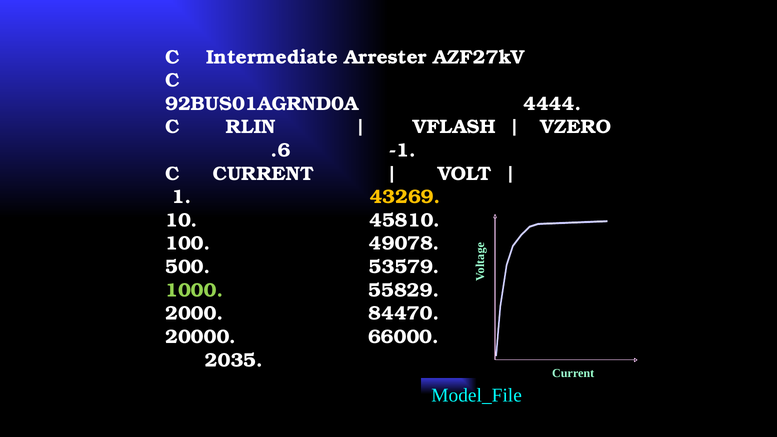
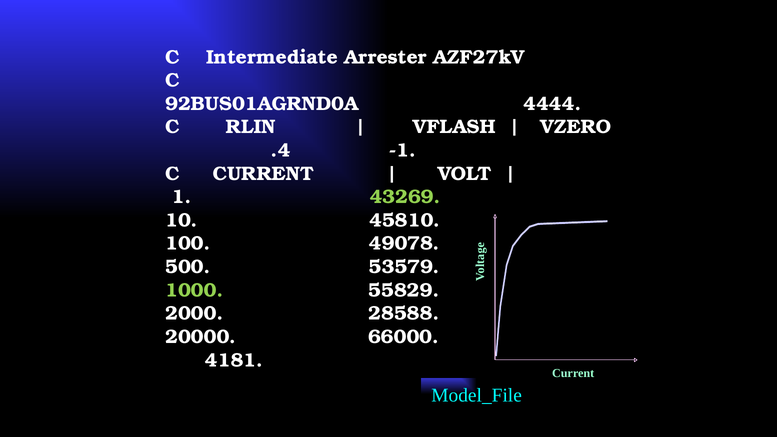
.6: .6 -> .4
43269 colour: yellow -> light green
84470: 84470 -> 28588
2035: 2035 -> 4181
